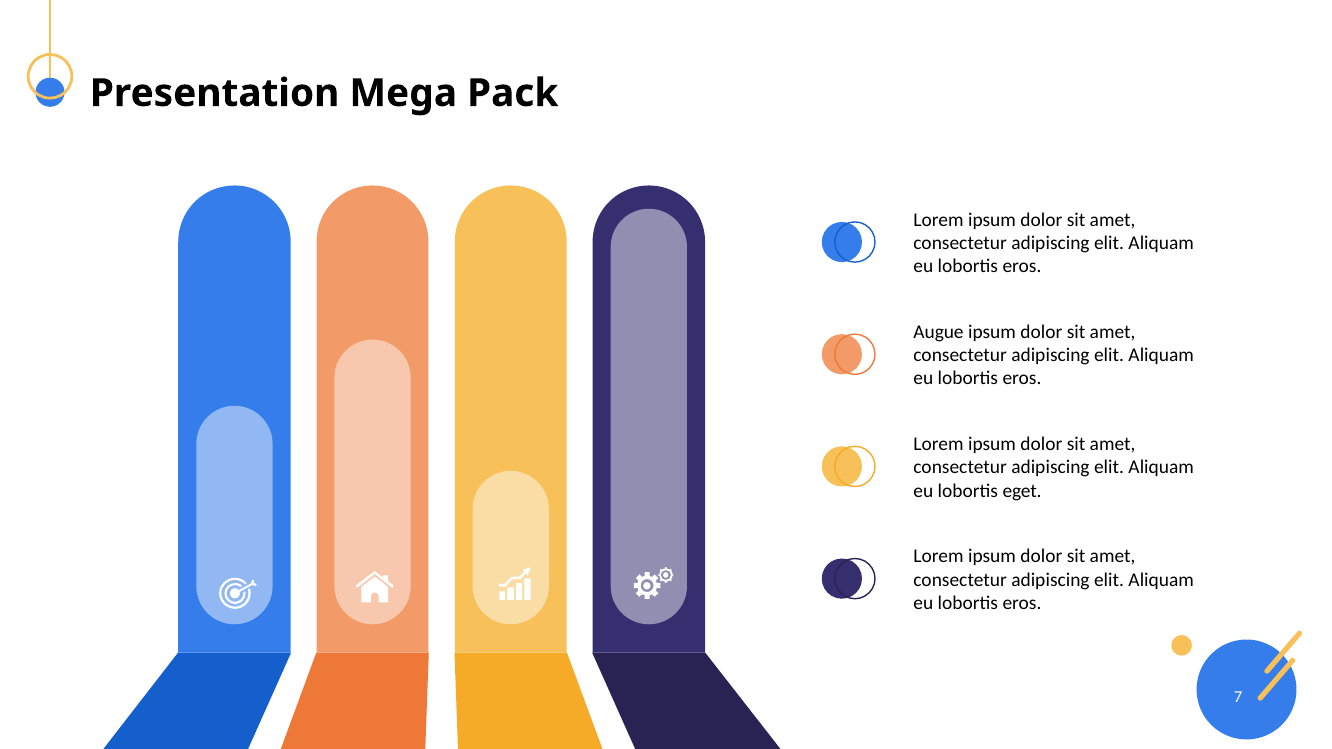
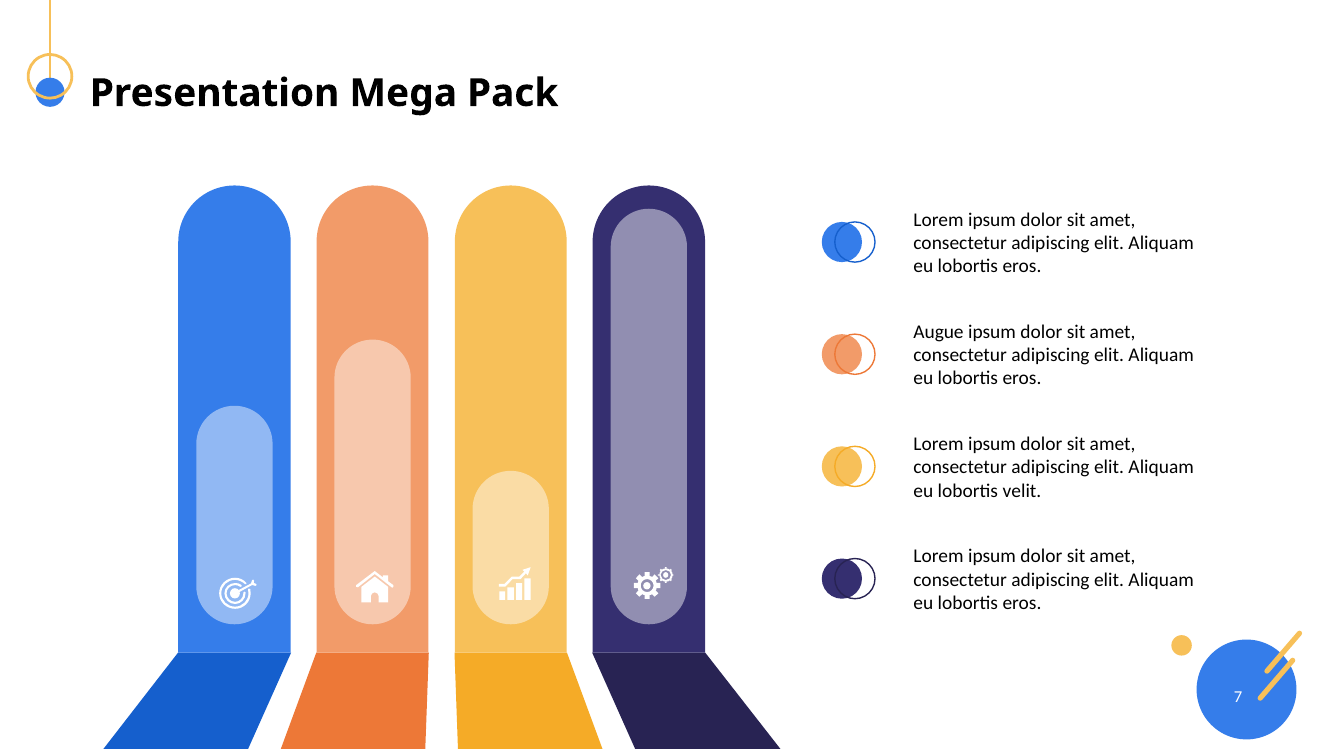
eget: eget -> velit
